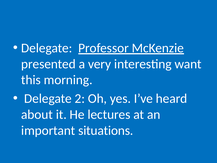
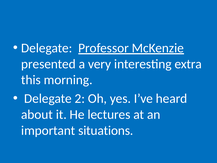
want: want -> extra
